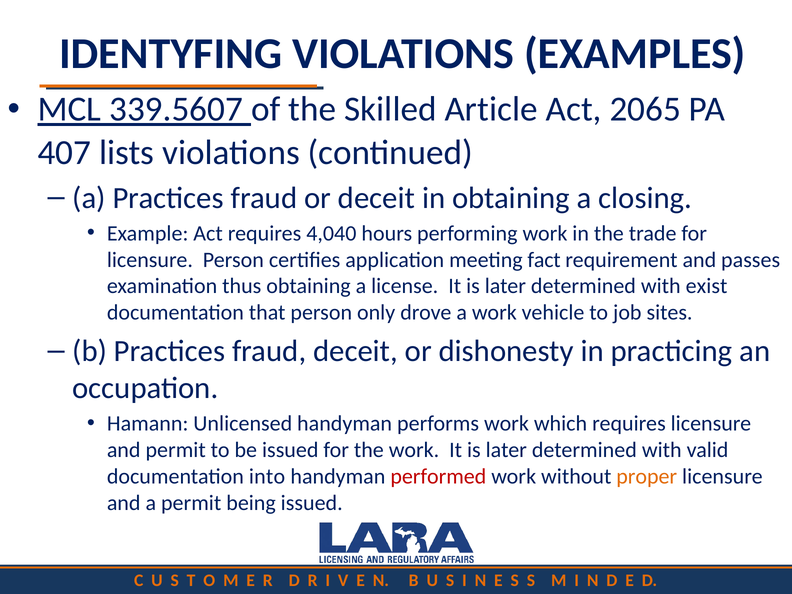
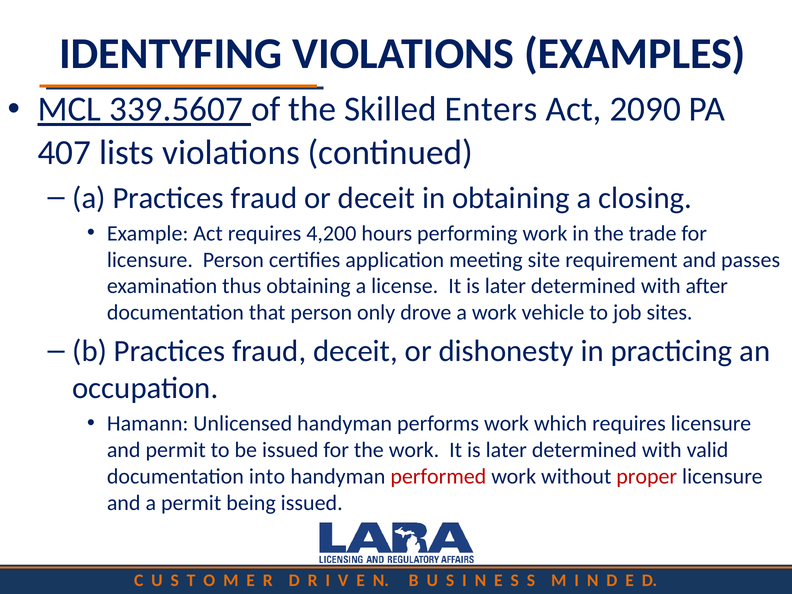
Article: Article -> Enters
2065: 2065 -> 2090
4,040: 4,040 -> 4,200
fact: fact -> site
exist: exist -> after
proper colour: orange -> red
